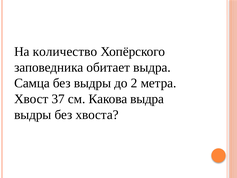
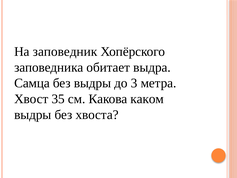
количество: количество -> заповедник
2: 2 -> 3
37: 37 -> 35
Какова выдра: выдра -> каком
